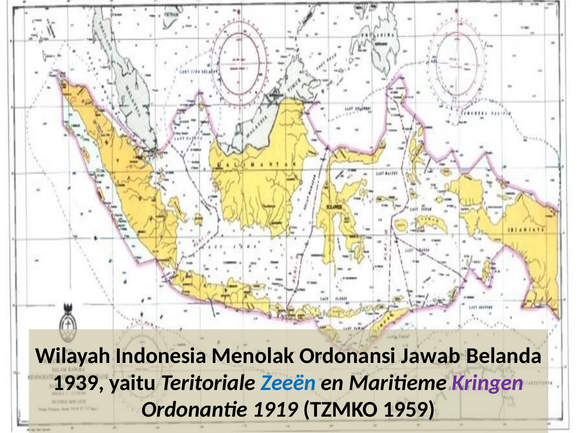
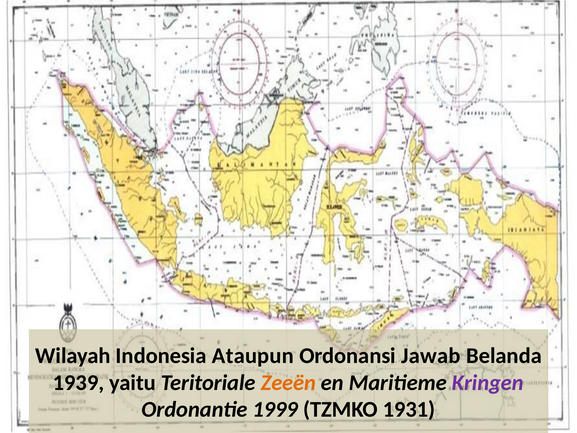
Menolak: Menolak -> Ataupun
Zeeën colour: blue -> orange
1919: 1919 -> 1999
1959: 1959 -> 1931
